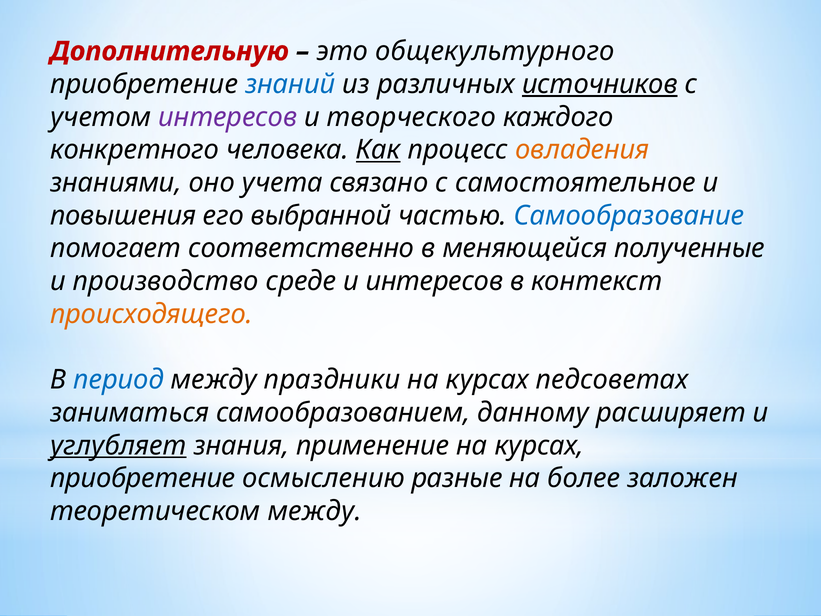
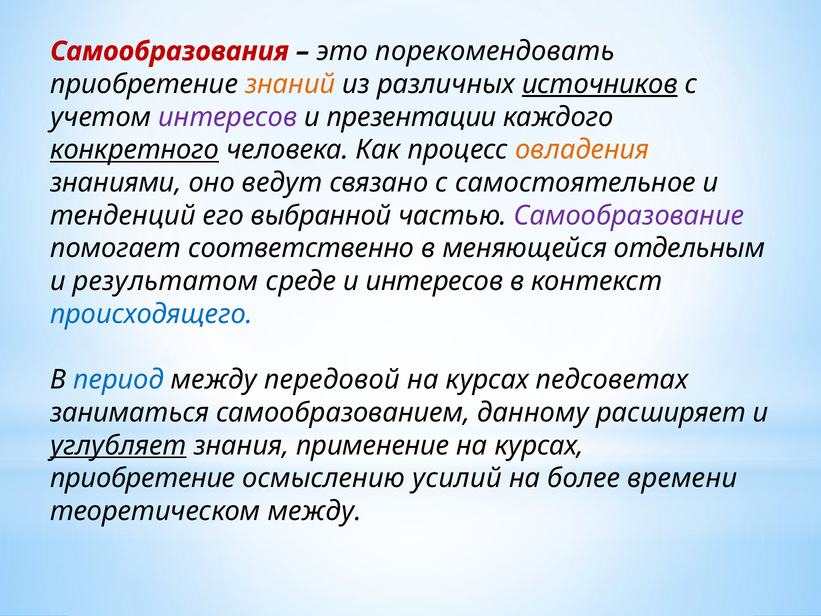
Дополнительную: Дополнительную -> Самообразования
общекультурного: общекультурного -> порекомендовать
знаний colour: blue -> orange
творческого: творческого -> презентации
конкретного underline: none -> present
Как underline: present -> none
учета: учета -> ведут
повышения: повышения -> тенденций
Самообразование colour: blue -> purple
полученные: полученные -> отдельным
производство: производство -> результатом
происходящего colour: orange -> blue
праздники: праздники -> передовой
разные: разные -> усилий
заложен: заложен -> времени
